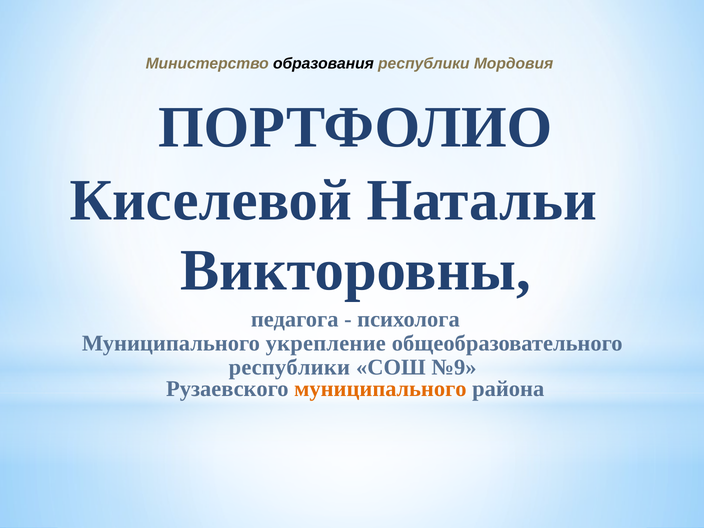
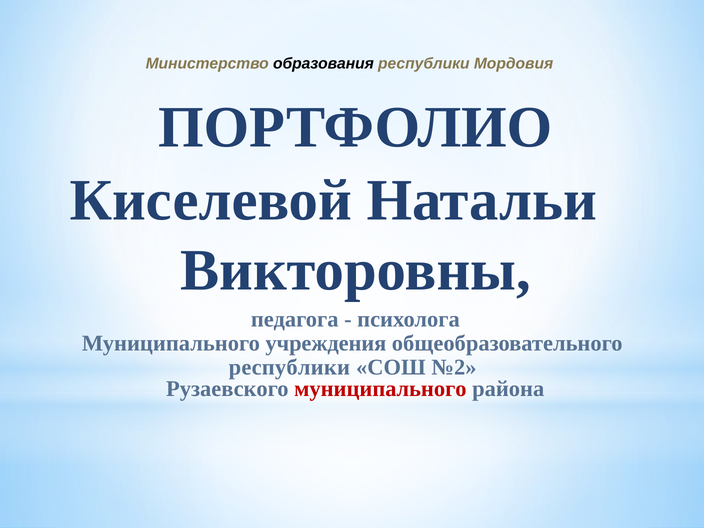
укрепление: укрепление -> учреждения
№9: №9 -> №2
муниципального at (380, 389) colour: orange -> red
